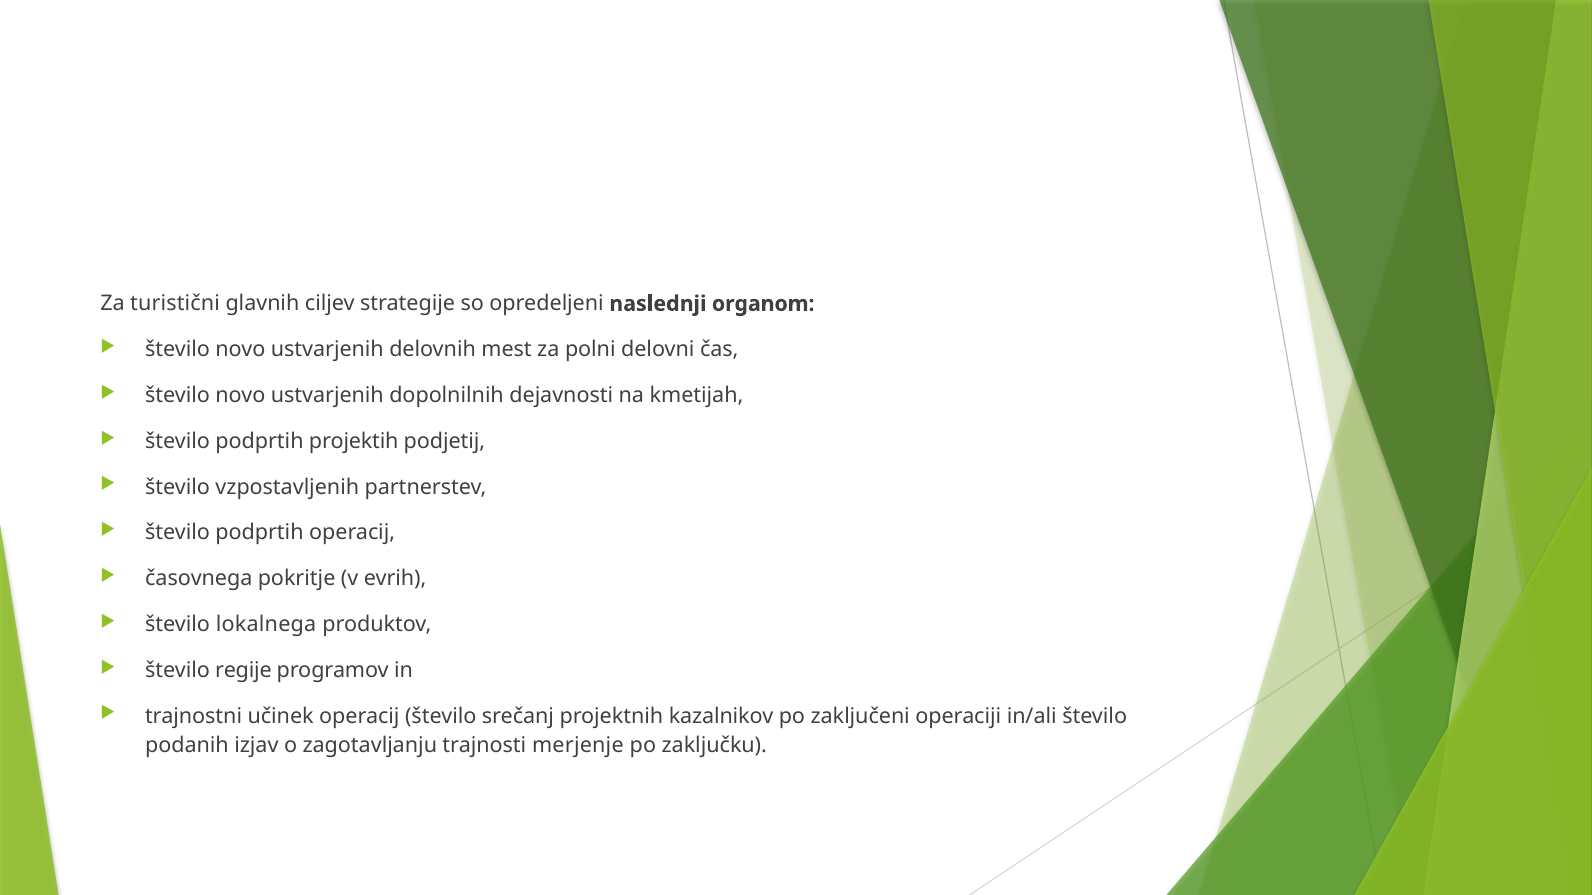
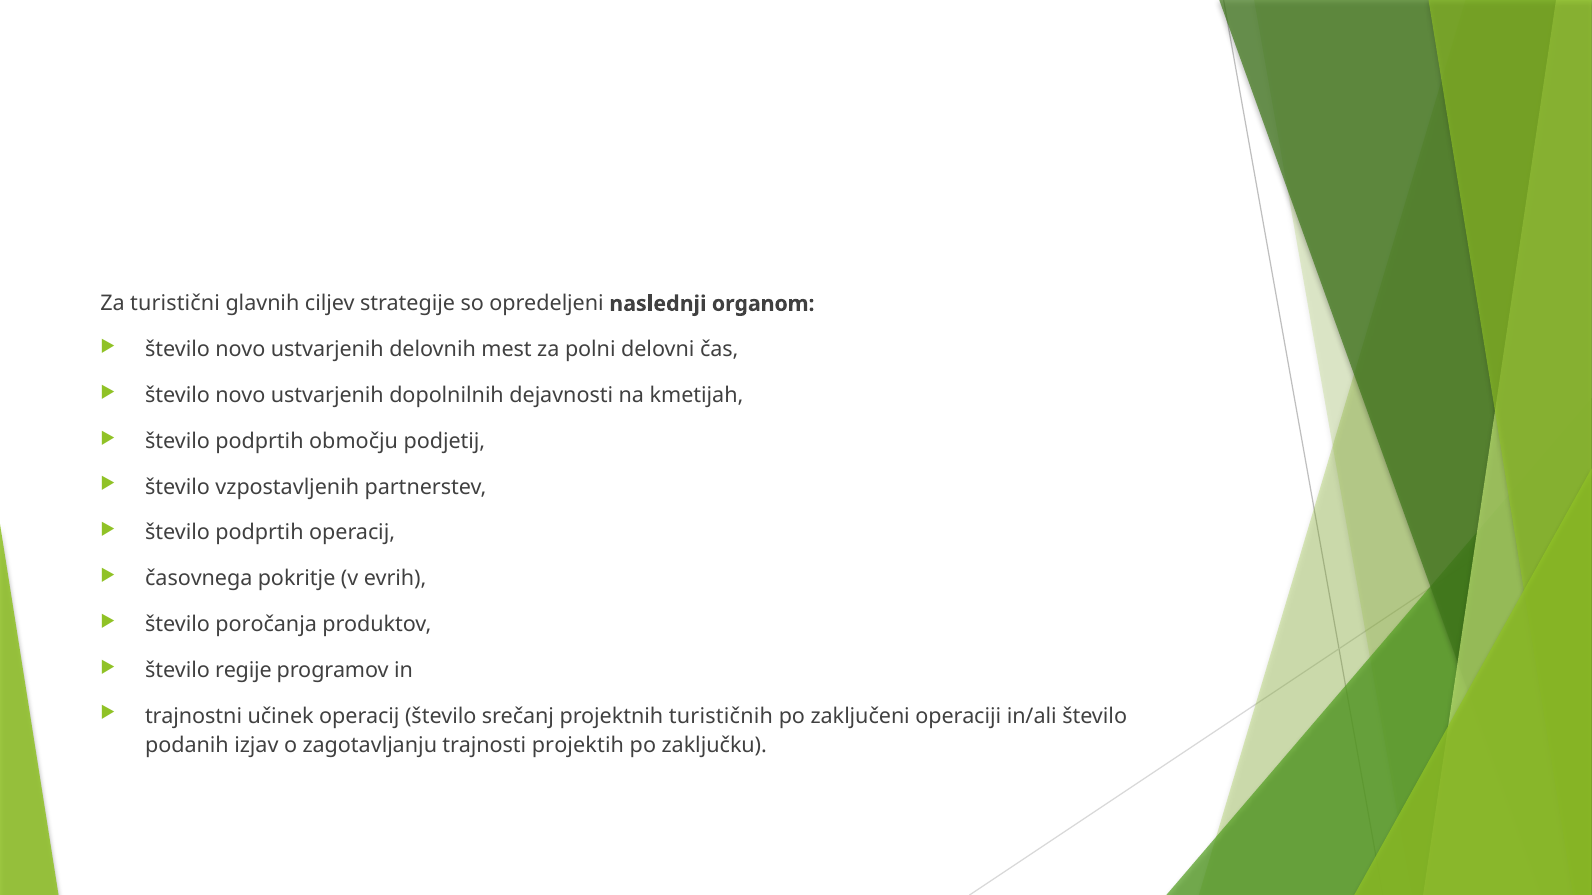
projektih: projektih -> območju
lokalnega: lokalnega -> poročanja
kazalnikov: kazalnikov -> turističnih
merjenje: merjenje -> projektih
